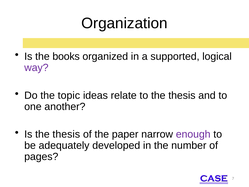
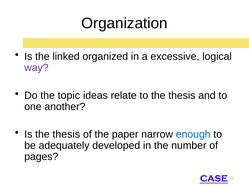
books: books -> linked
supported: supported -> excessive
enough colour: purple -> blue
